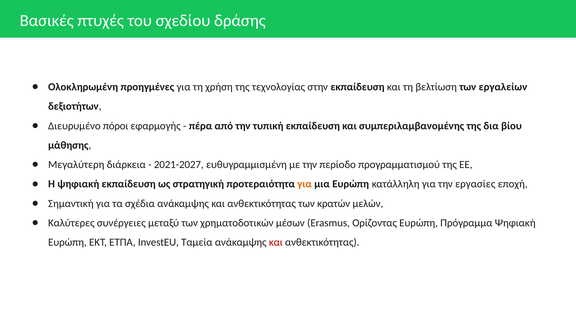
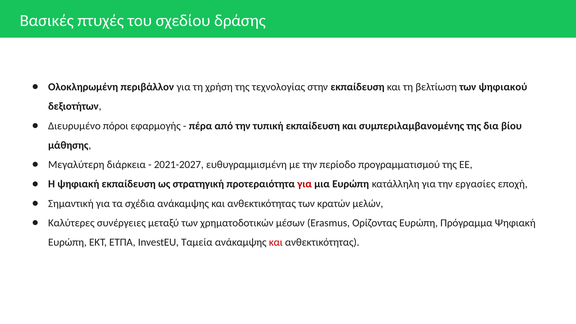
προηγμένες: προηγμένες -> περιβάλλον
εργαλείων: εργαλείων -> ψηφιακού
για at (305, 184) colour: orange -> red
